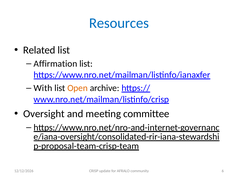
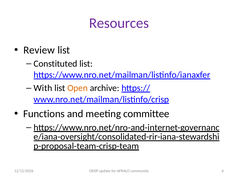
Resources colour: blue -> purple
Related: Related -> Review
Affirmation: Affirmation -> Constituted
Oversight: Oversight -> Functions
